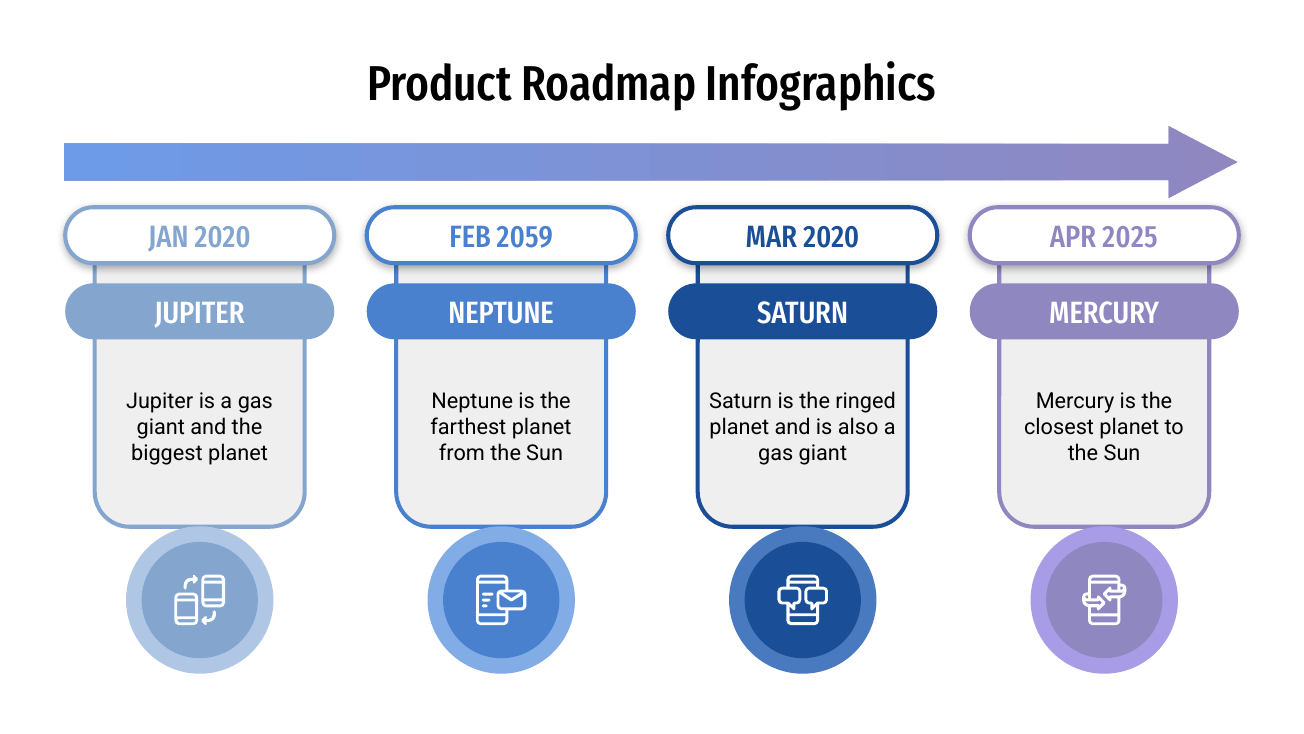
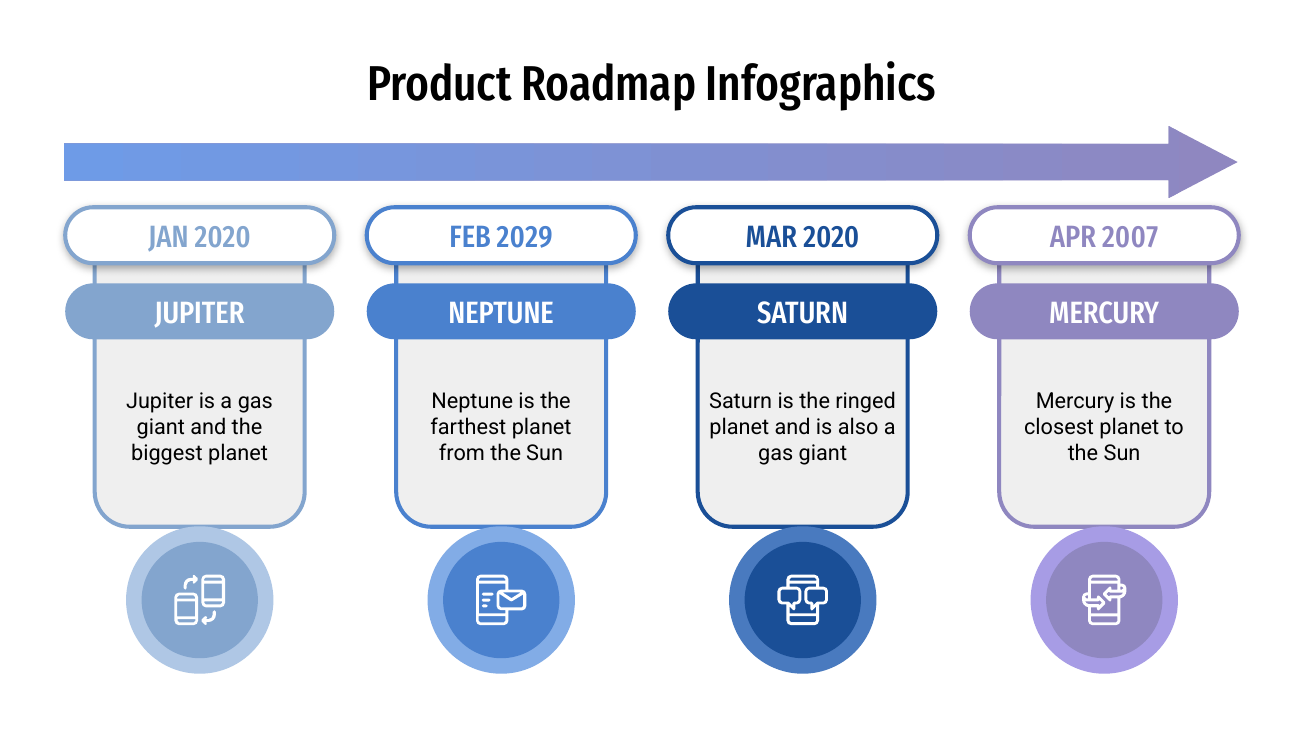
2059: 2059 -> 2029
2025: 2025 -> 2007
